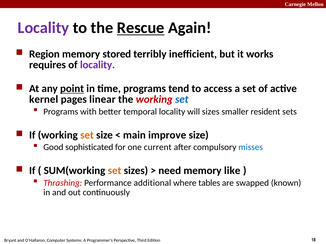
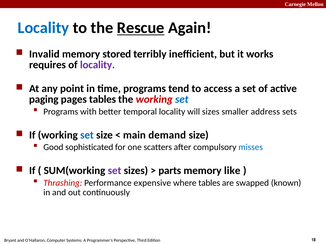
Locality at (43, 28) colour: purple -> blue
Region: Region -> Invalid
point underline: present -> none
kernel: kernel -> paging
pages linear: linear -> tables
resident: resident -> address
set at (87, 135) colour: orange -> blue
improve: improve -> demand
current: current -> scatters
set at (115, 171) colour: orange -> purple
need: need -> parts
additional: additional -> expensive
